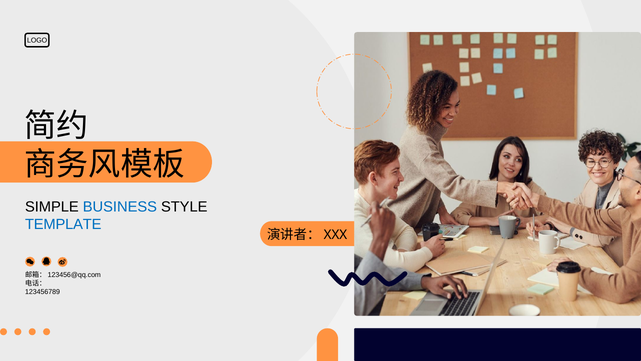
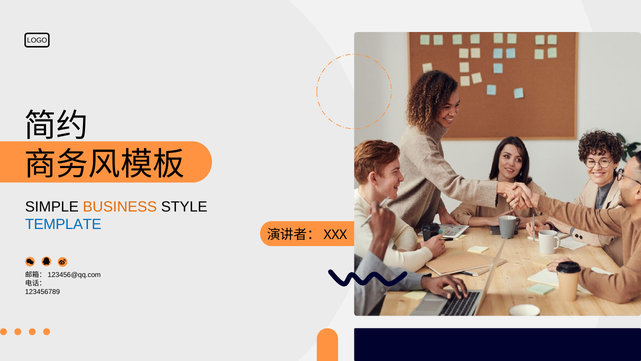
BUSINESS colour: blue -> orange
